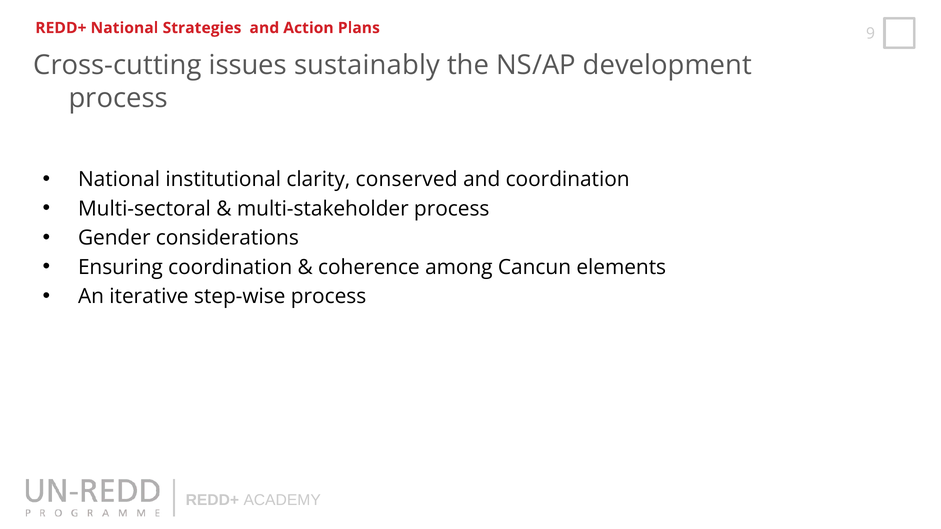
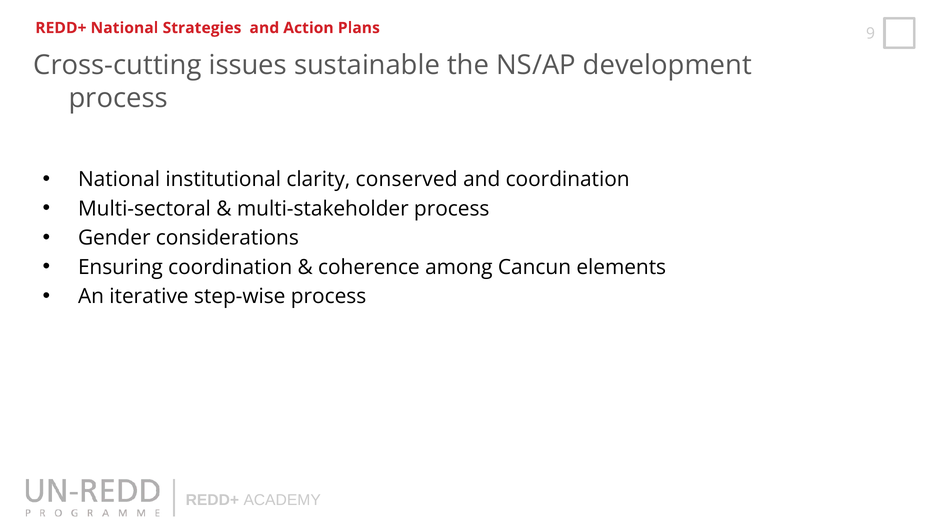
sustainably: sustainably -> sustainable
